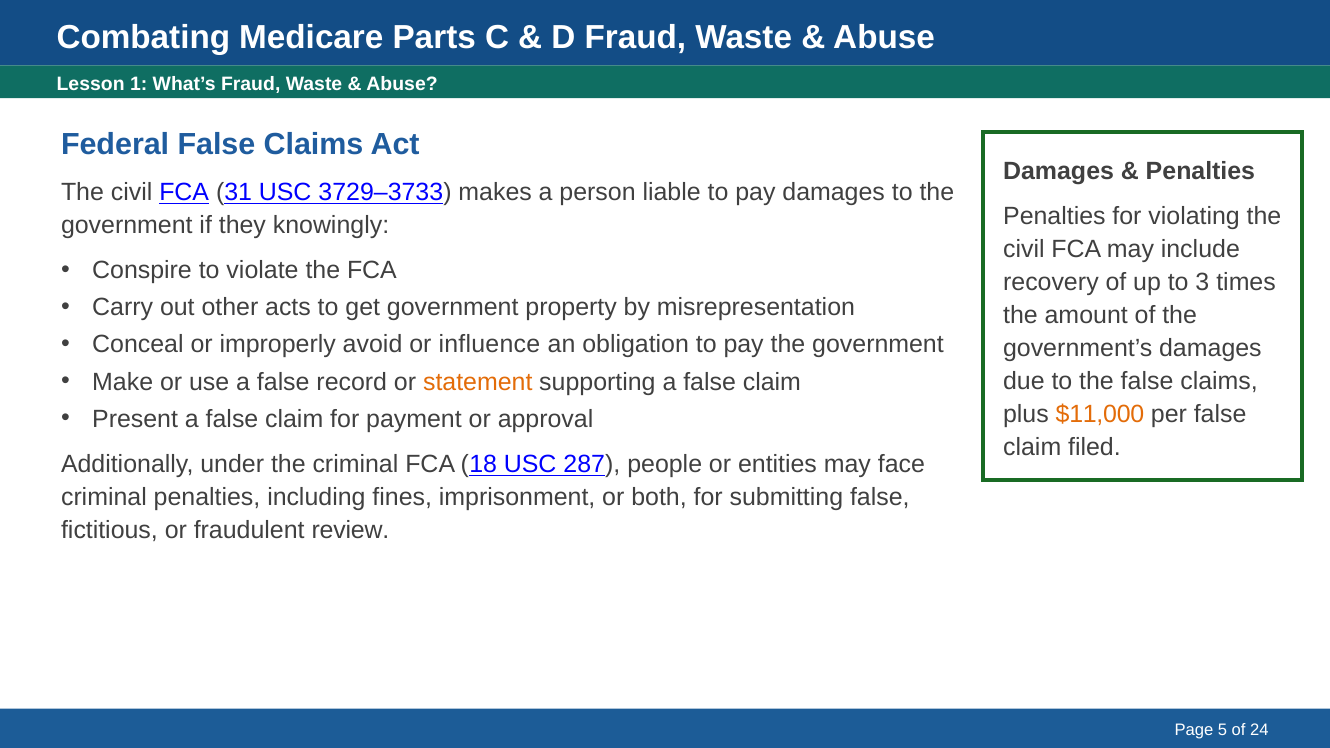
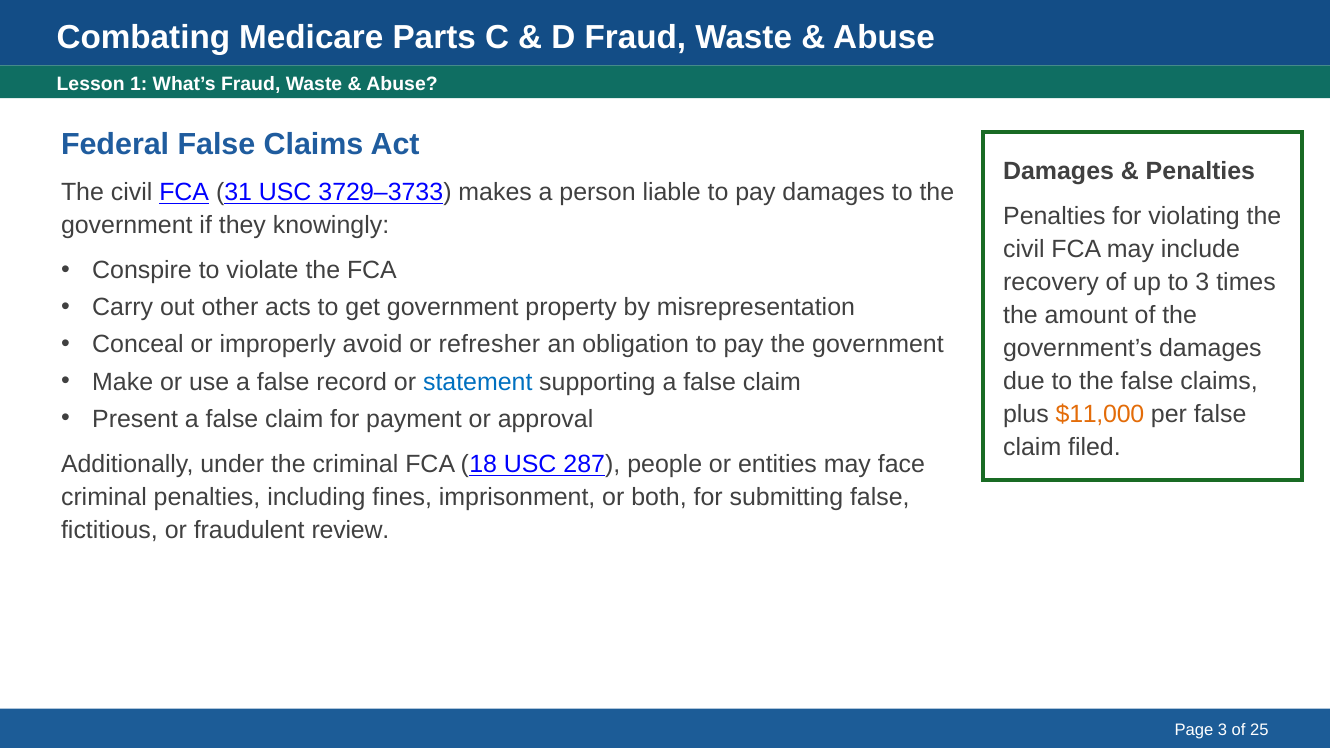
influence: influence -> refresher
statement colour: orange -> blue
Page 5: 5 -> 3
24: 24 -> 25
